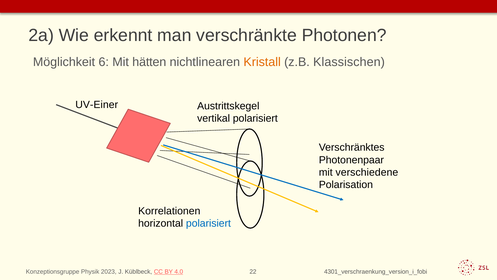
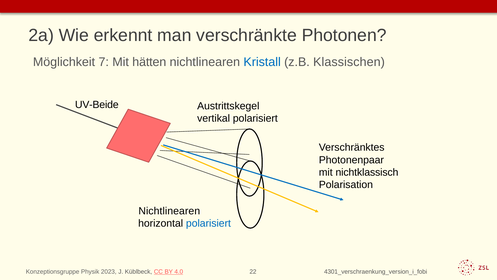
6: 6 -> 7
Kristall colour: orange -> blue
UV-Einer: UV-Einer -> UV-Beide
verschiedene: verschiedene -> nichtklassisch
Korrelationen at (169, 211): Korrelationen -> Nichtlinearen
